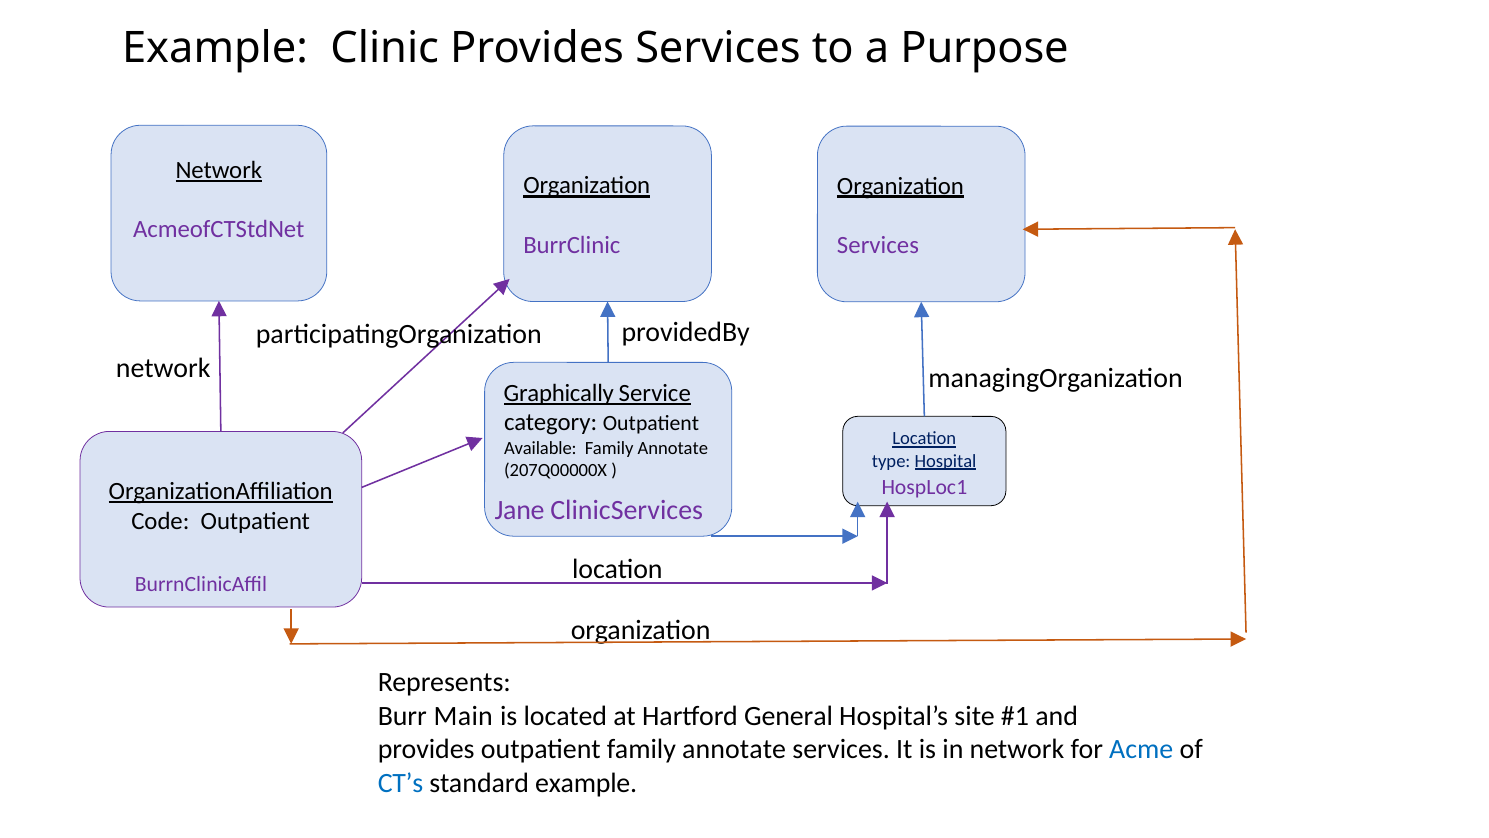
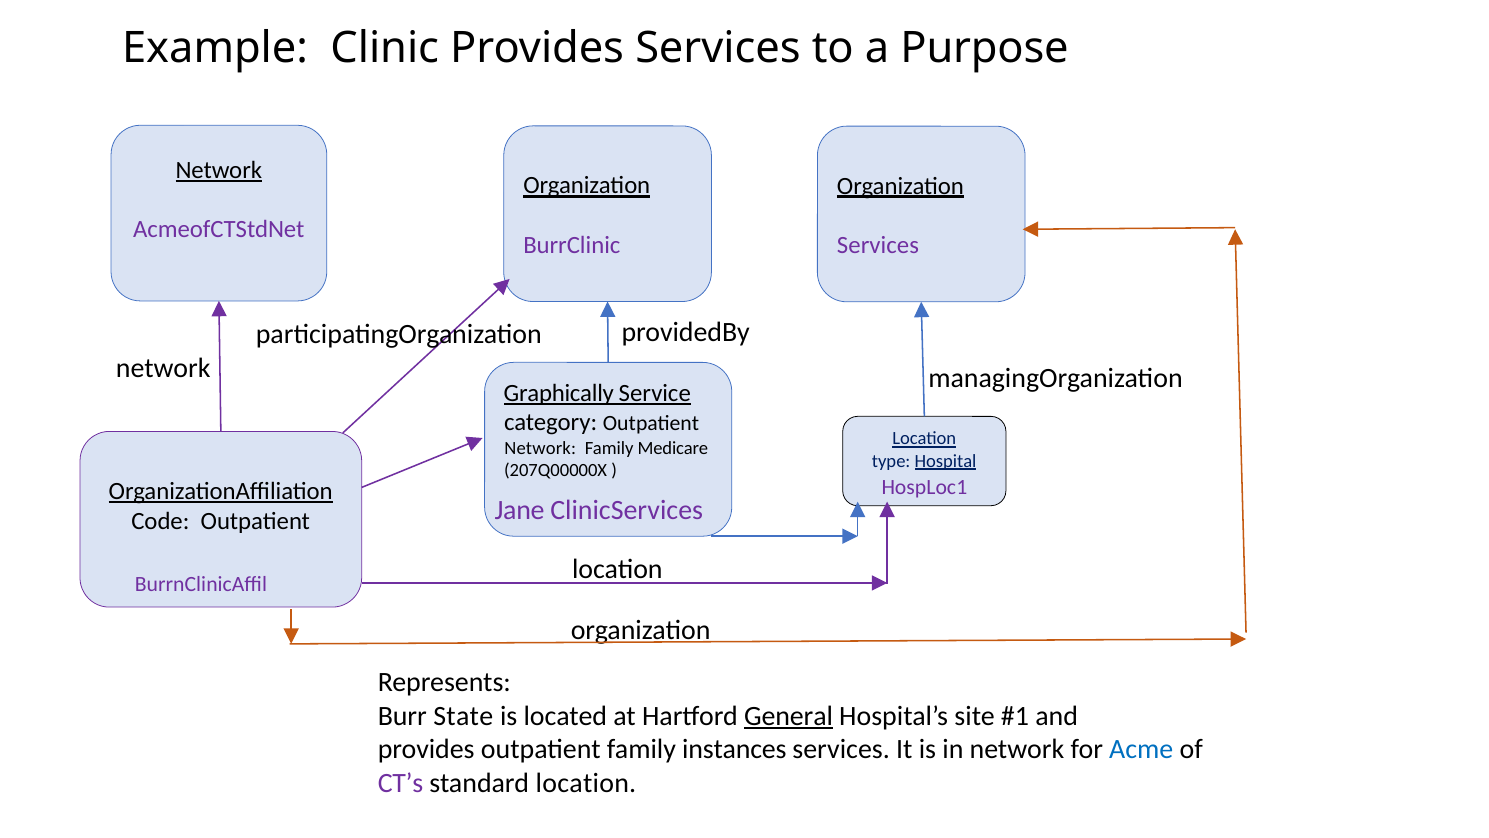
Available at (540, 448): Available -> Network
Annotate at (673, 448): Annotate -> Medicare
Main: Main -> State
General underline: none -> present
outpatient family annotate: annotate -> instances
CT’s colour: blue -> purple
standard example: example -> location
